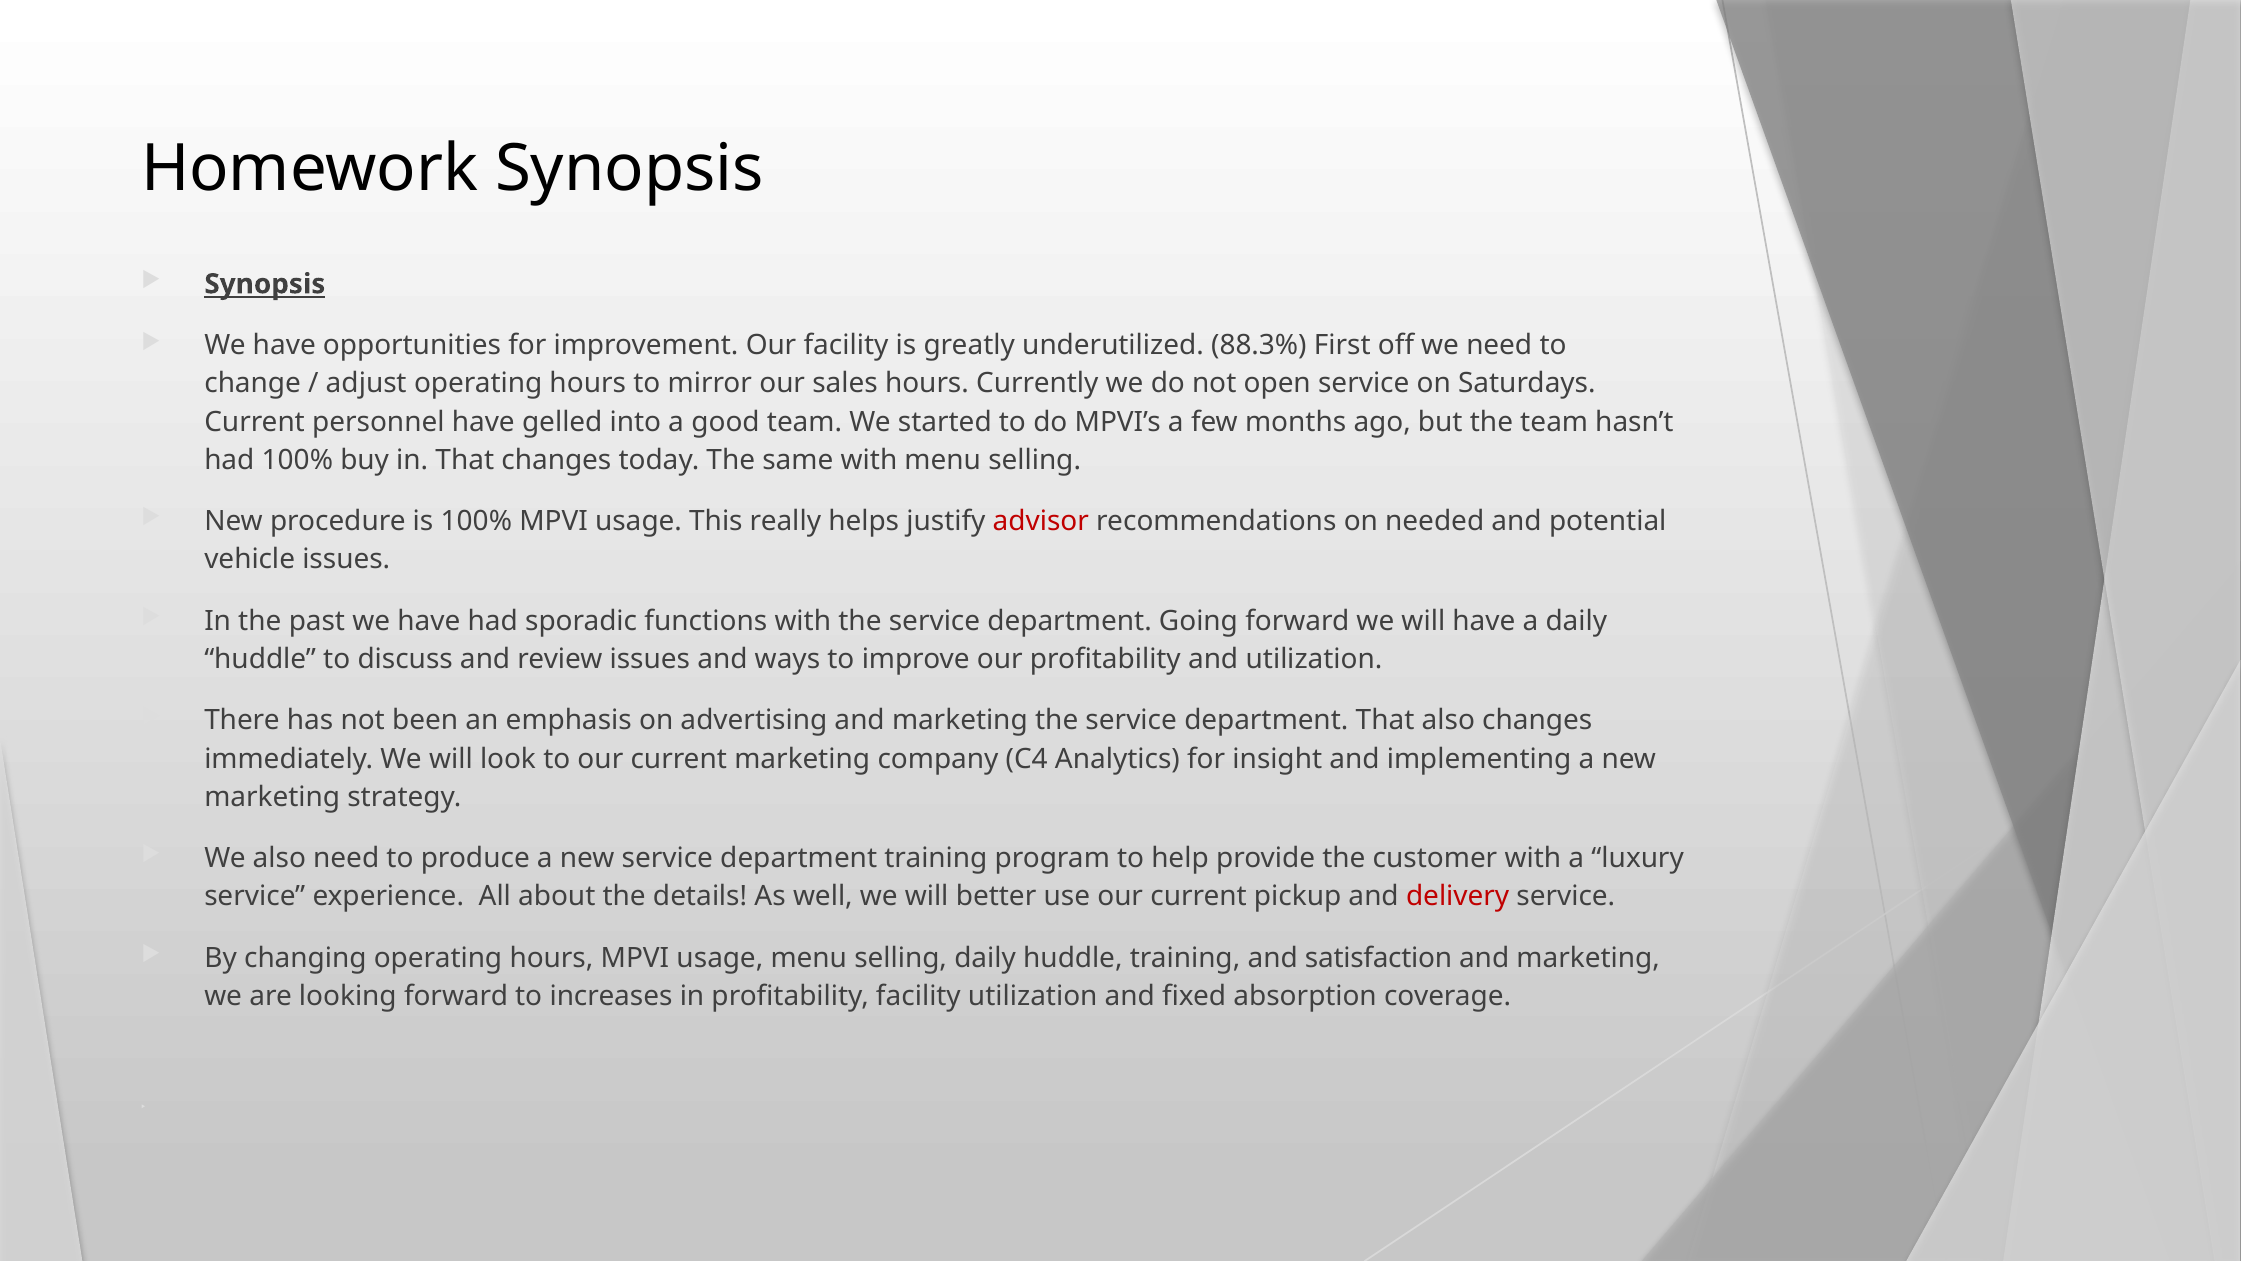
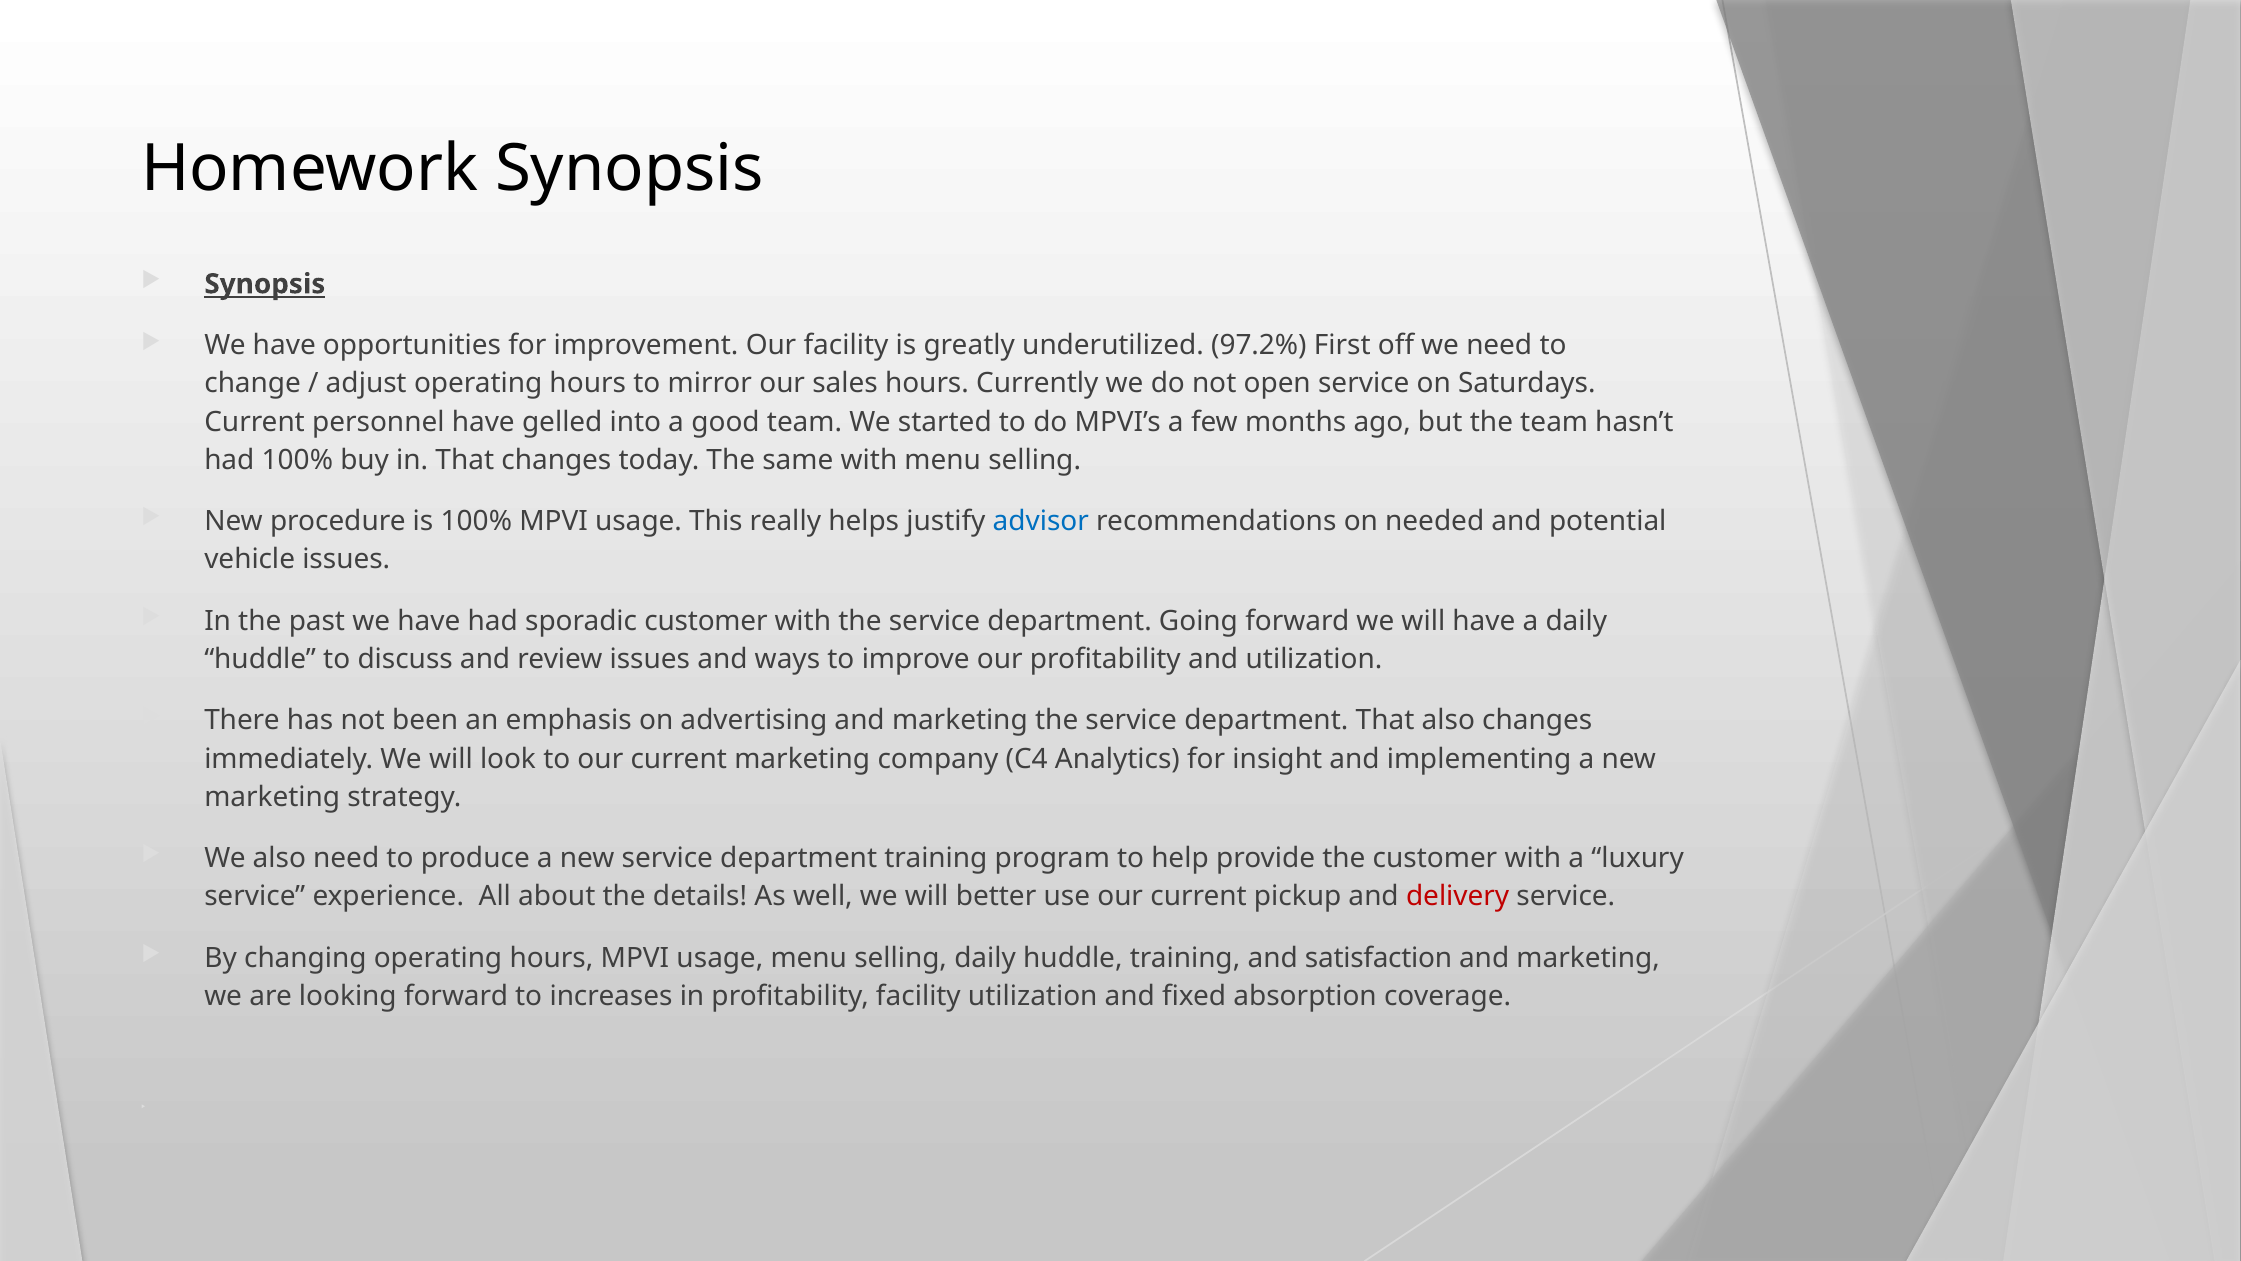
88.3%: 88.3% -> 97.2%
advisor colour: red -> blue
sporadic functions: functions -> customer
